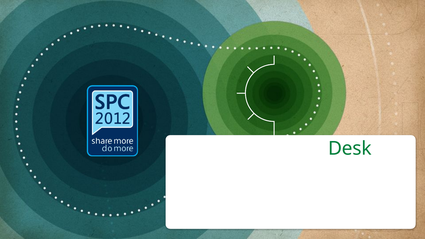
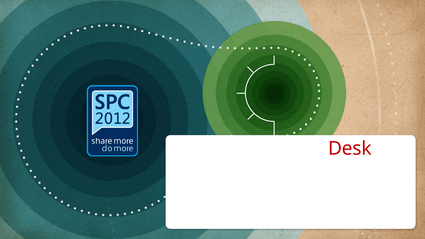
Desk colour: green -> red
